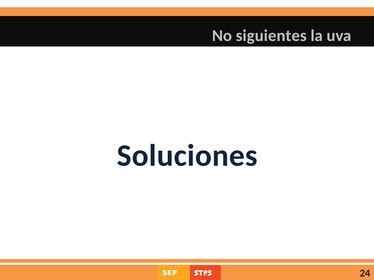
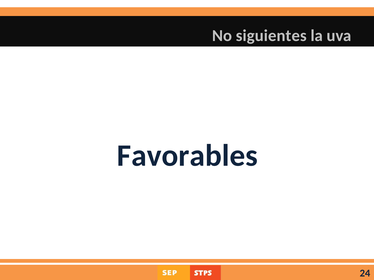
Soluciones: Soluciones -> Favorables
